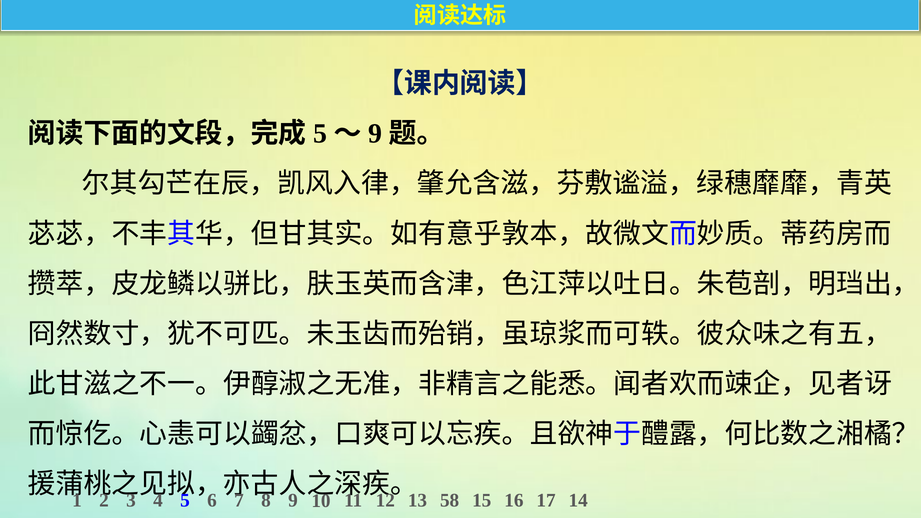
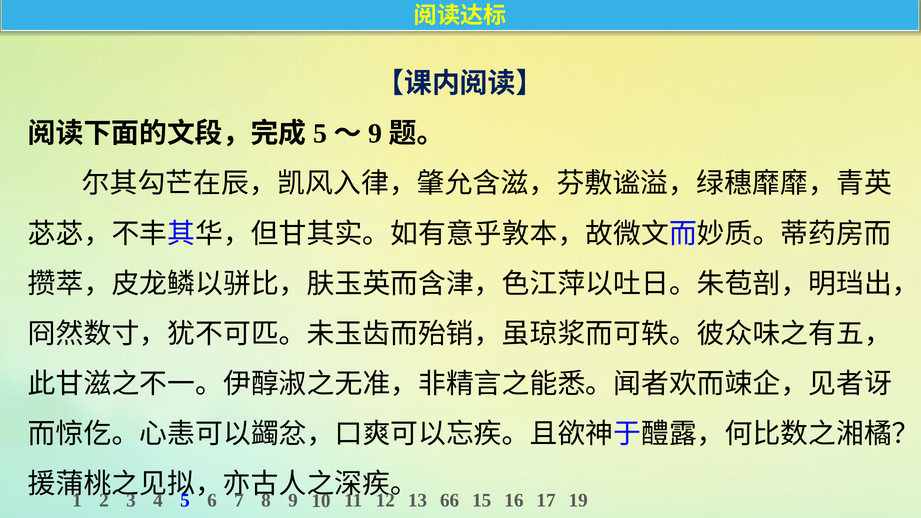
58: 58 -> 66
14: 14 -> 19
